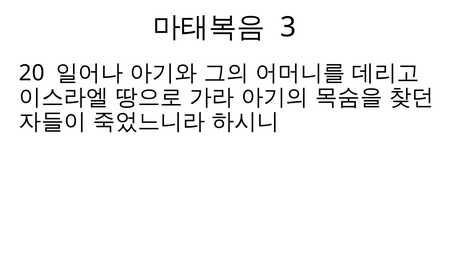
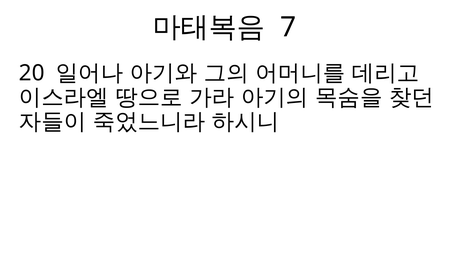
3: 3 -> 7
